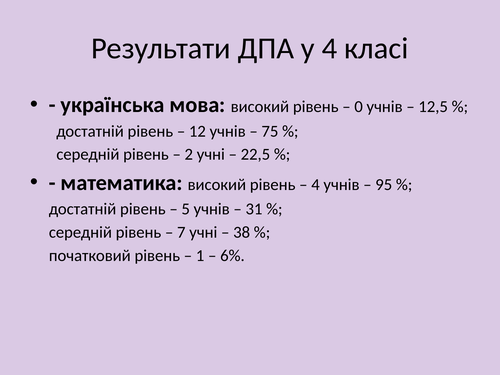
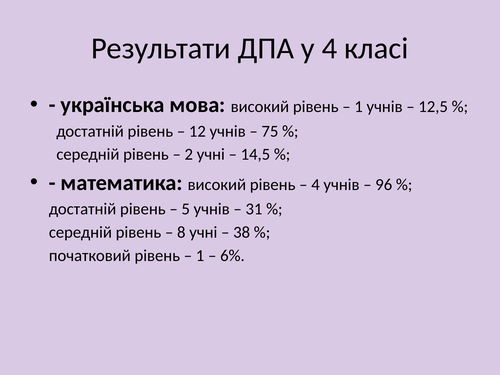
0 at (359, 107): 0 -> 1
22,5: 22,5 -> 14,5
95: 95 -> 96
7: 7 -> 8
